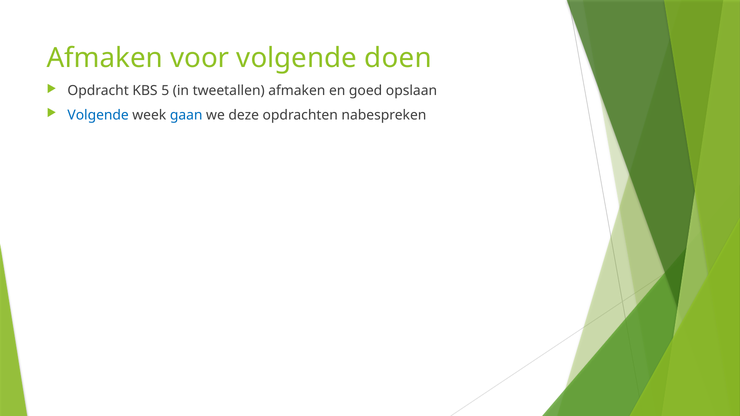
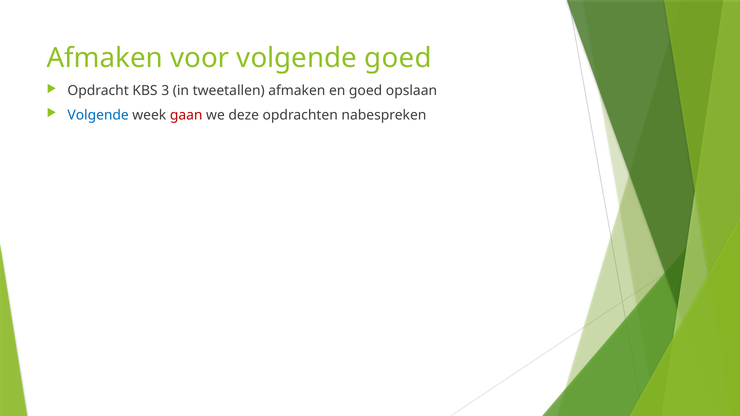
volgende doen: doen -> goed
5: 5 -> 3
gaan colour: blue -> red
